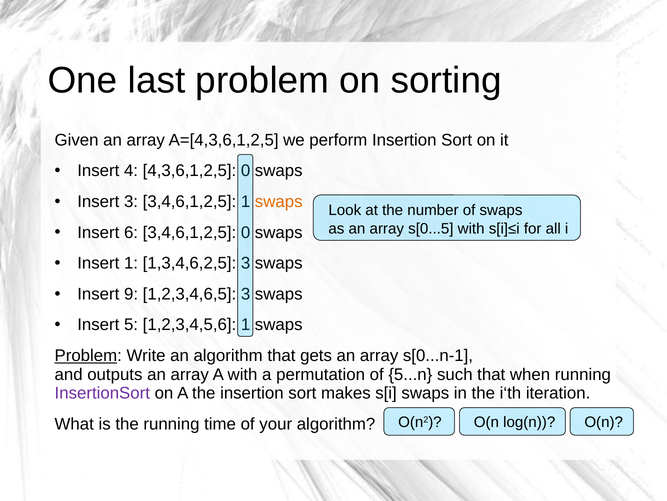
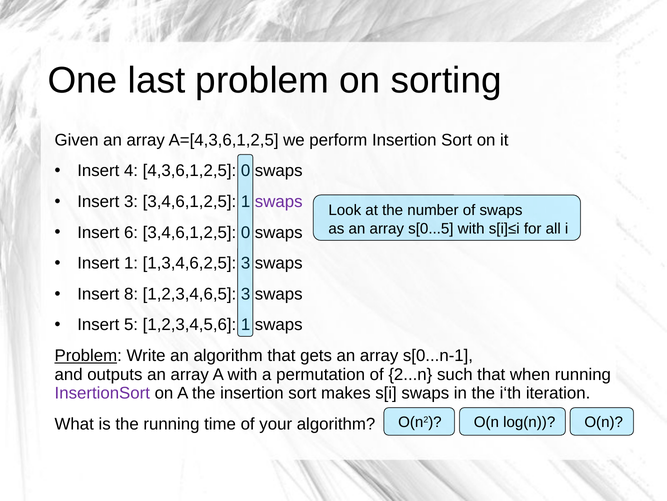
swaps at (279, 201) colour: orange -> purple
9: 9 -> 8
5...n: 5...n -> 2...n
